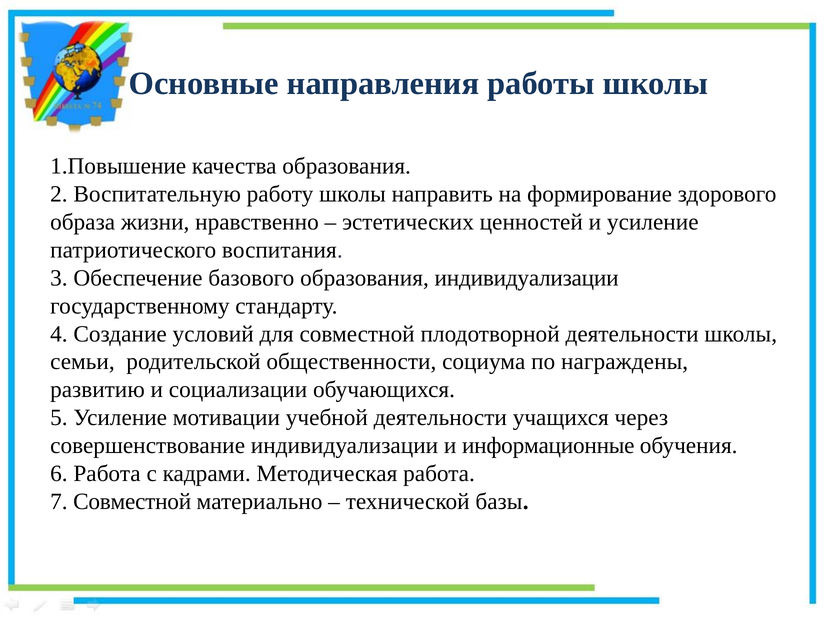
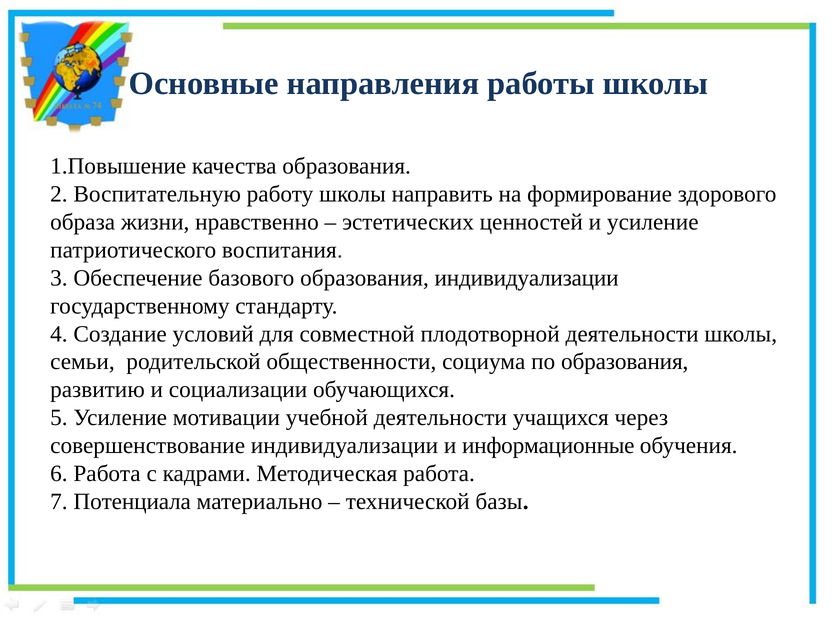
по награждены: награждены -> образования
7 Совместной: Совместной -> Потенциала
